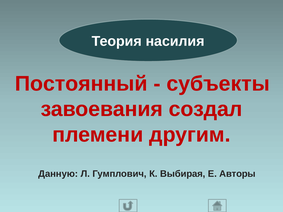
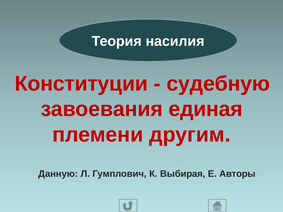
Постоянный: Постоянный -> Конституции
субъекты: субъекты -> судебную
создал: создал -> единая
